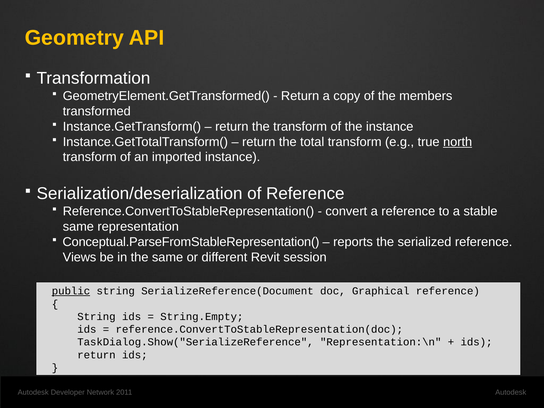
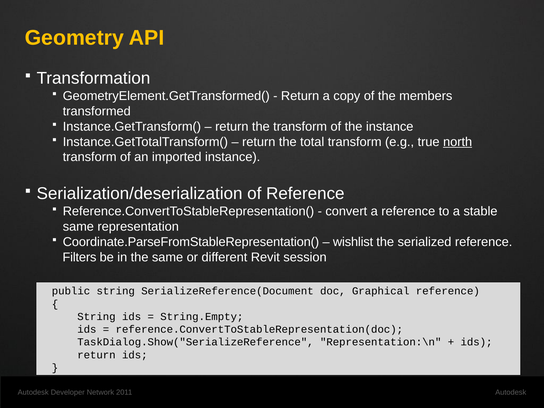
Conceptual.ParseFromStableRepresentation(: Conceptual.ParseFromStableRepresentation( -> Coordinate.ParseFromStableRepresentation(
reports: reports -> wishlist
Views: Views -> Filters
public underline: present -> none
